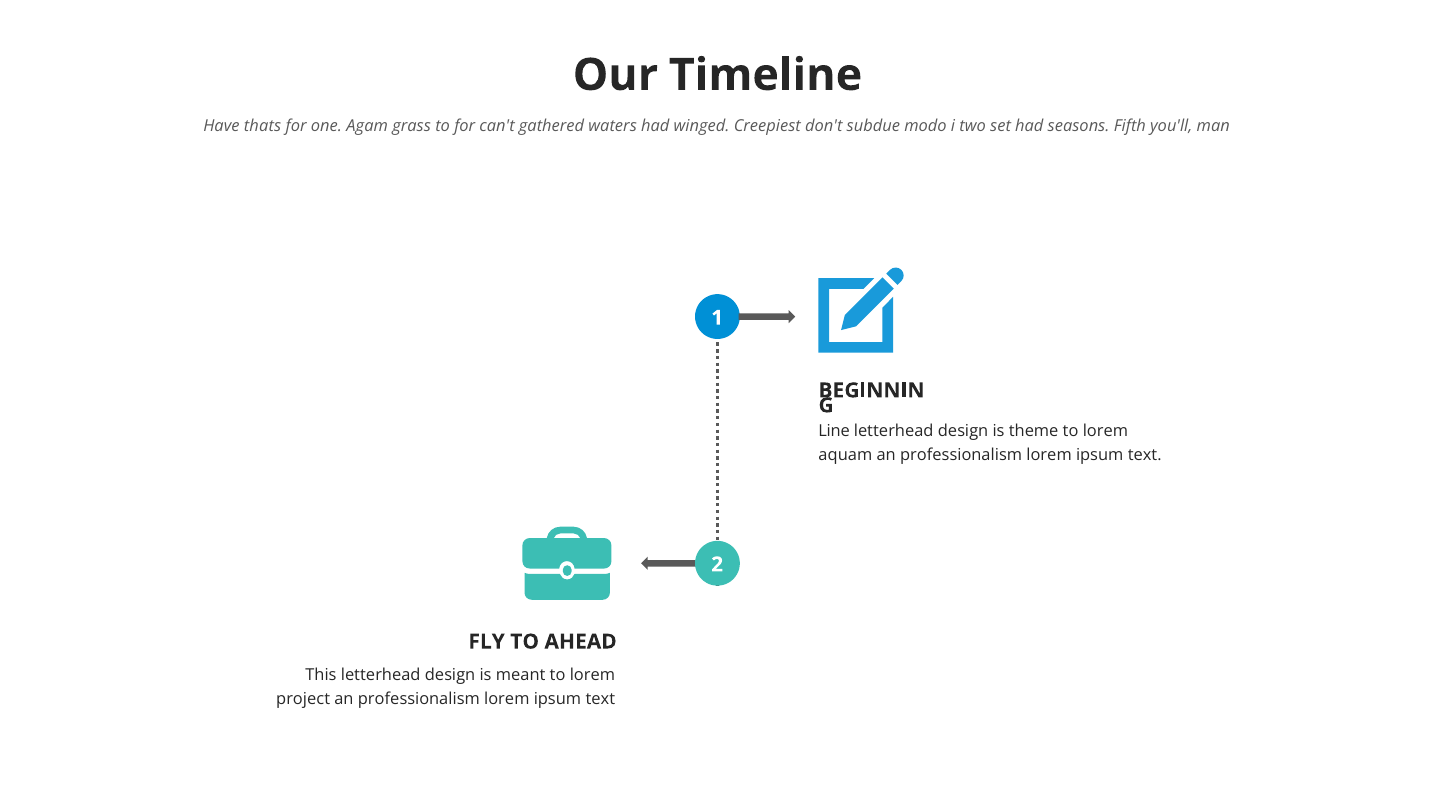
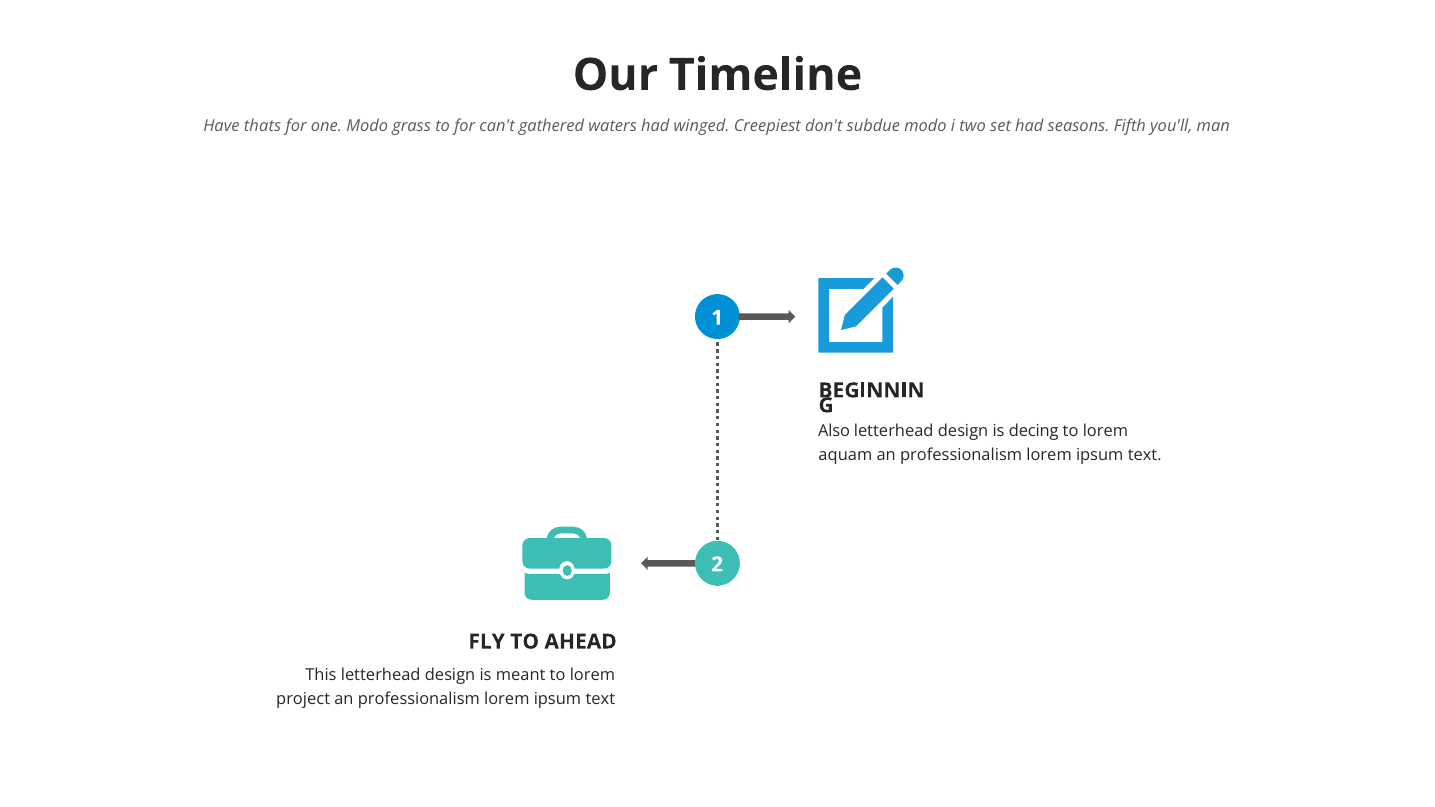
one Agam: Agam -> Modo
Line: Line -> Also
theme: theme -> decing
